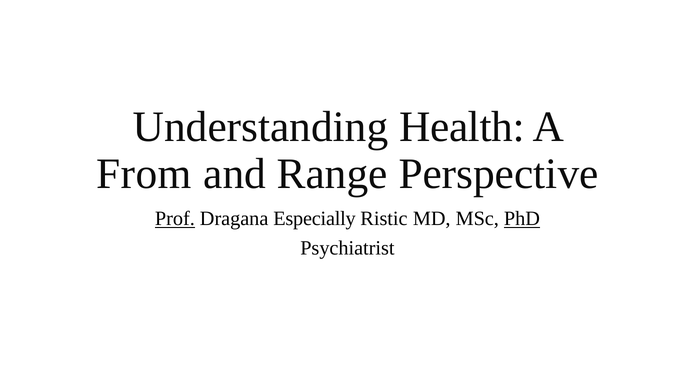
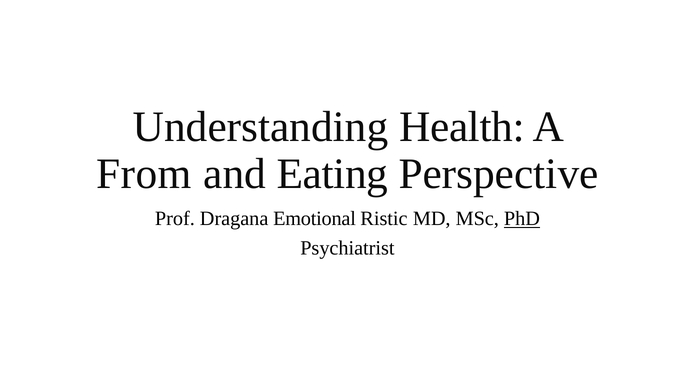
Range: Range -> Eating
Prof underline: present -> none
Especially: Especially -> Emotional
